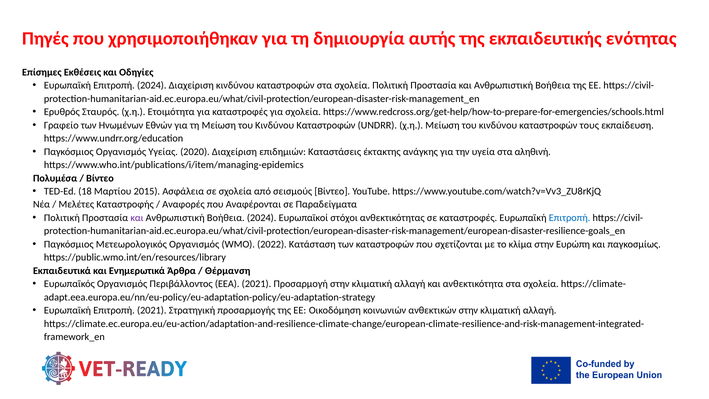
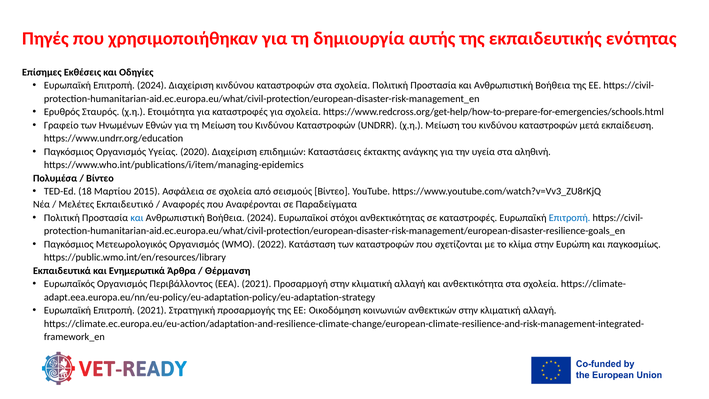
τους: τους -> μετά
Καταστροφής: Καταστροφής -> Εκπαιδευτικό
και at (137, 218) colour: purple -> blue
